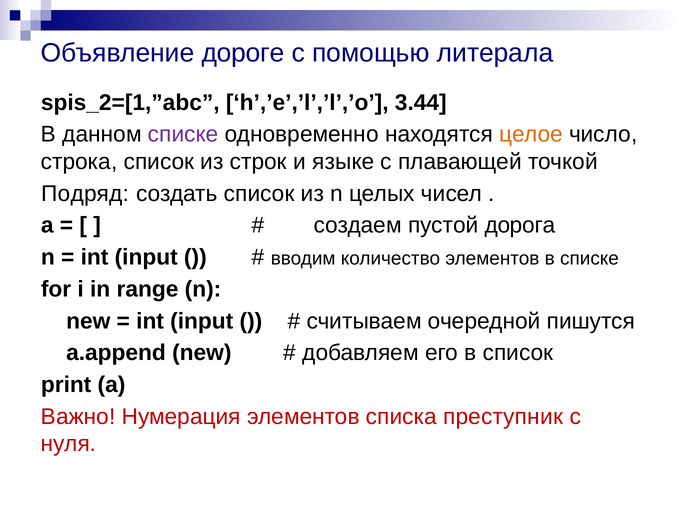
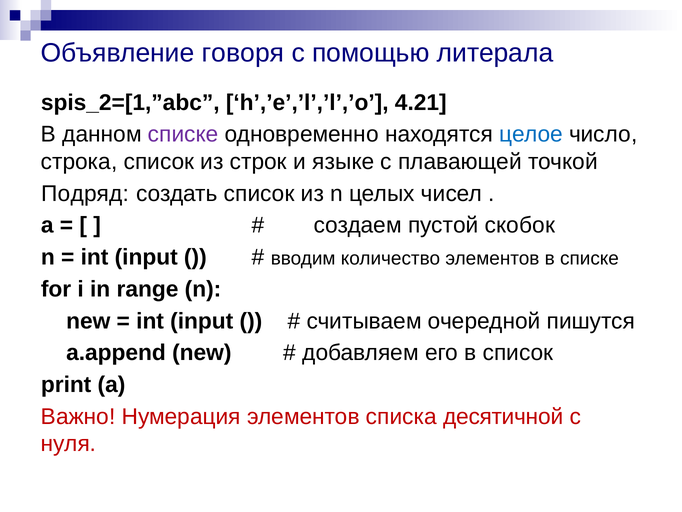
дороге: дороге -> говоря
3.44: 3.44 -> 4.21
целое colour: orange -> blue
дорога: дорога -> скобок
преступник: преступник -> десятичной
